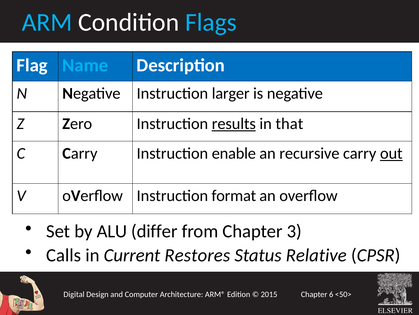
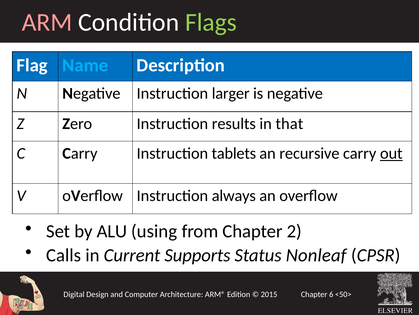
ARM colour: light blue -> pink
Flags colour: light blue -> light green
results underline: present -> none
enable: enable -> tablets
format: format -> always
differ: differ -> using
3: 3 -> 2
Restores: Restores -> Supports
Relative: Relative -> Nonleaf
